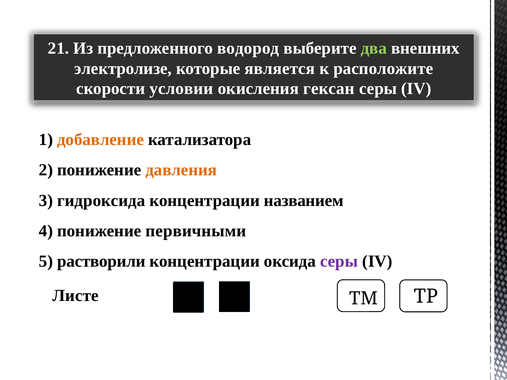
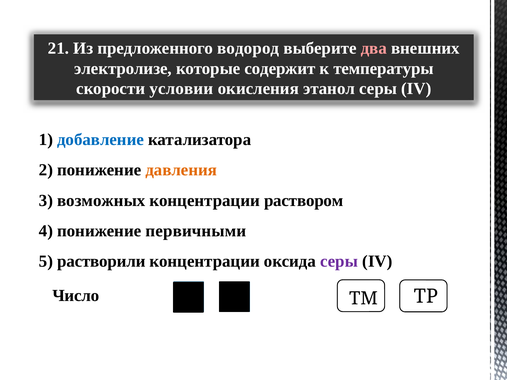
два colour: light green -> pink
является: является -> содержит
расположите: расположите -> температуры
гексан: гексан -> этанол
добавление colour: orange -> blue
гидроксида: гидроксида -> возможных
названием: названием -> раствором
Листе: Листе -> Число
